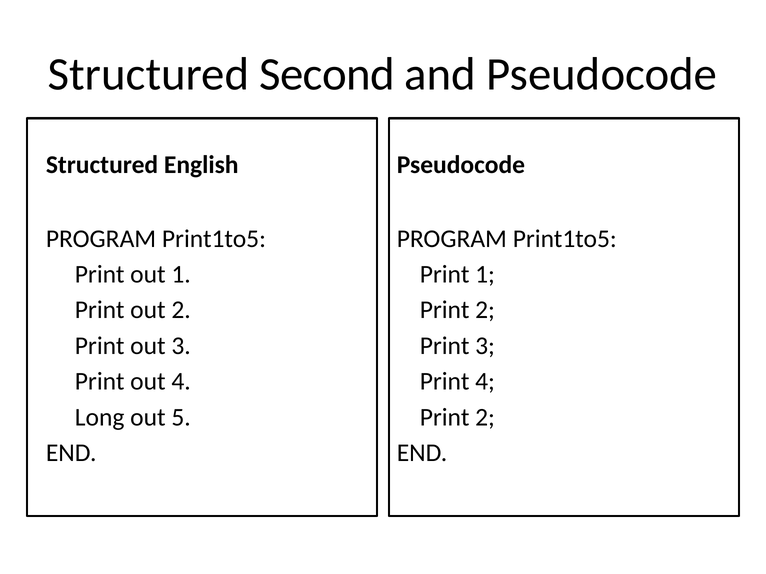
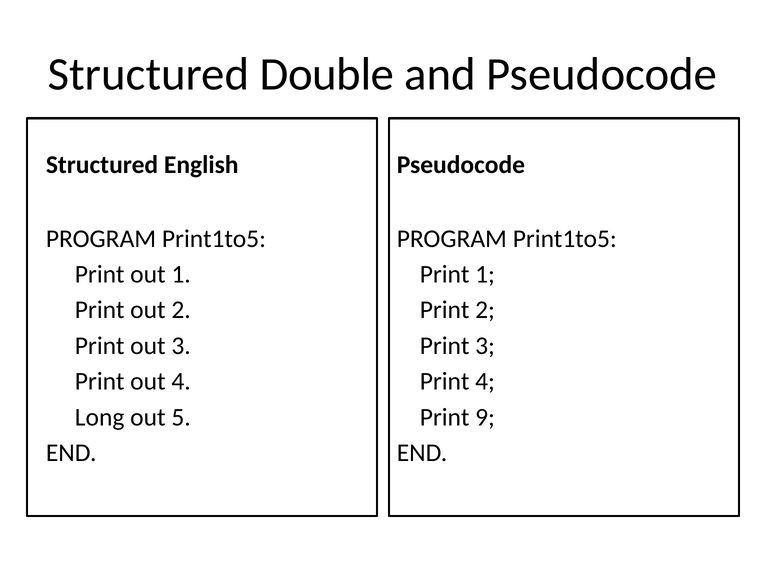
Second: Second -> Double
2 at (485, 418): 2 -> 9
